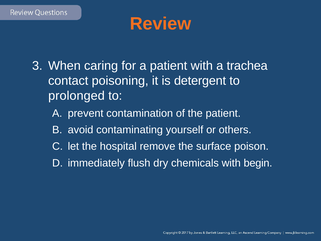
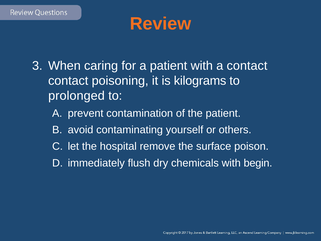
a trachea: trachea -> contact
detergent: detergent -> kilograms
